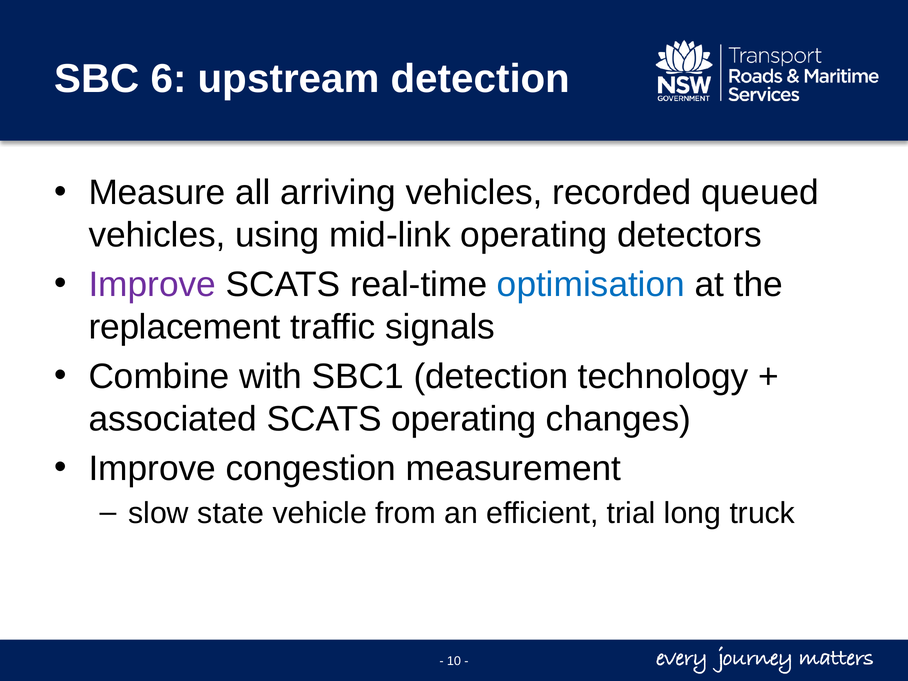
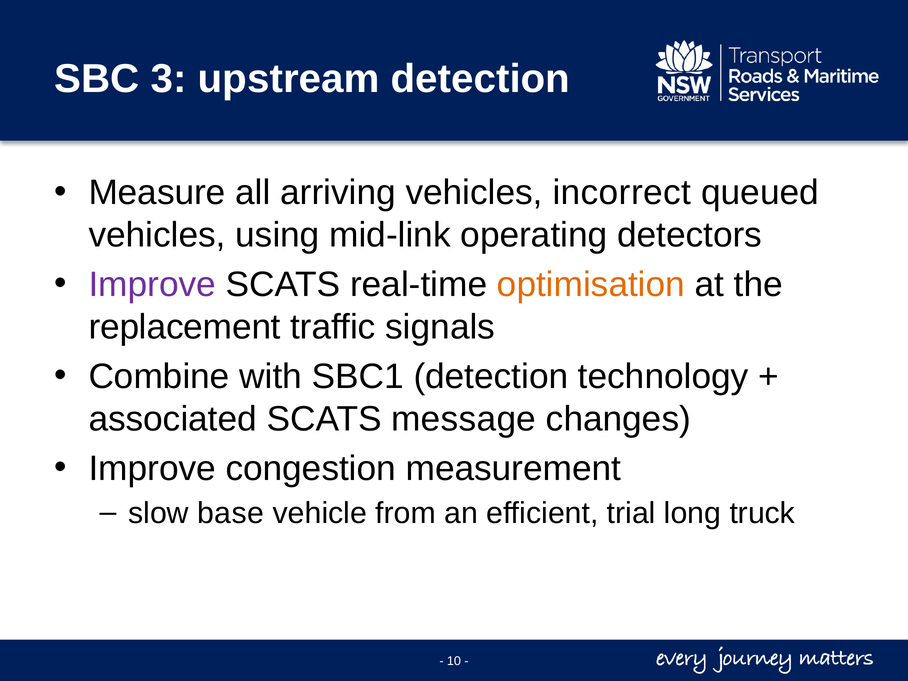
6: 6 -> 3
recorded: recorded -> incorrect
optimisation colour: blue -> orange
SCATS operating: operating -> message
state: state -> base
